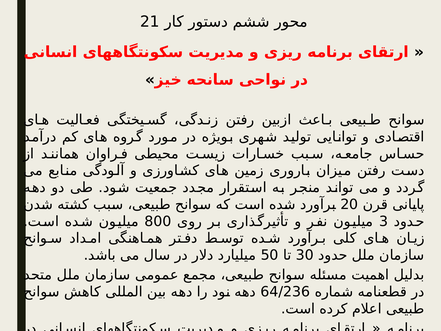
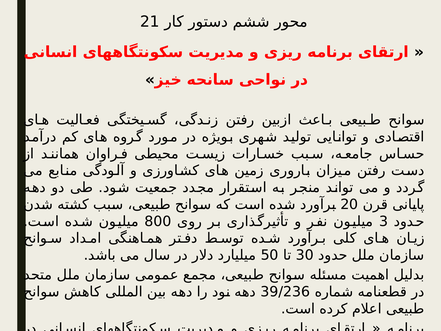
64/236: 64/236 -> 39/236
